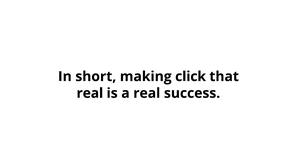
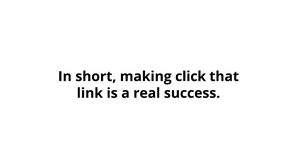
real at (90, 93): real -> link
